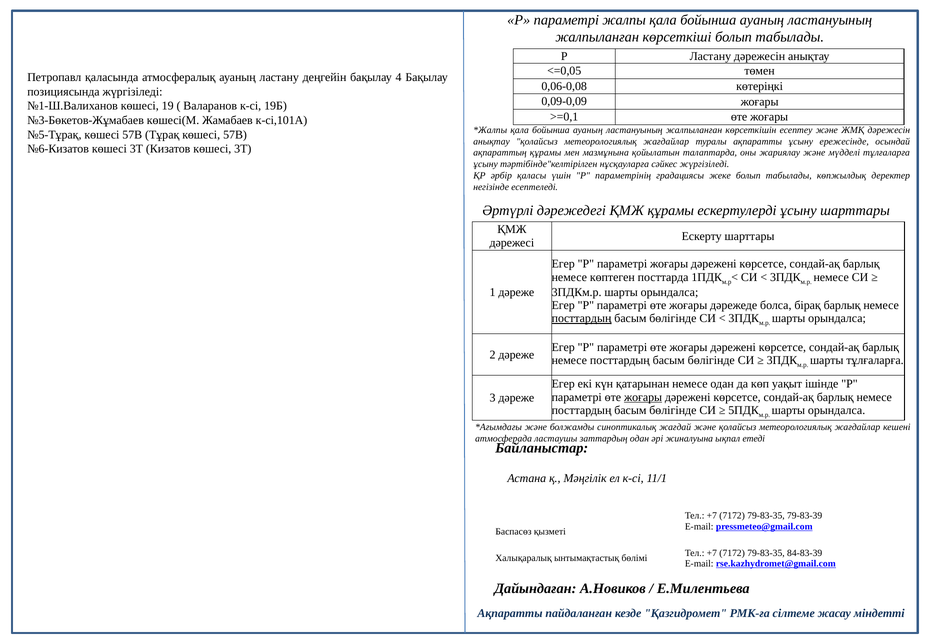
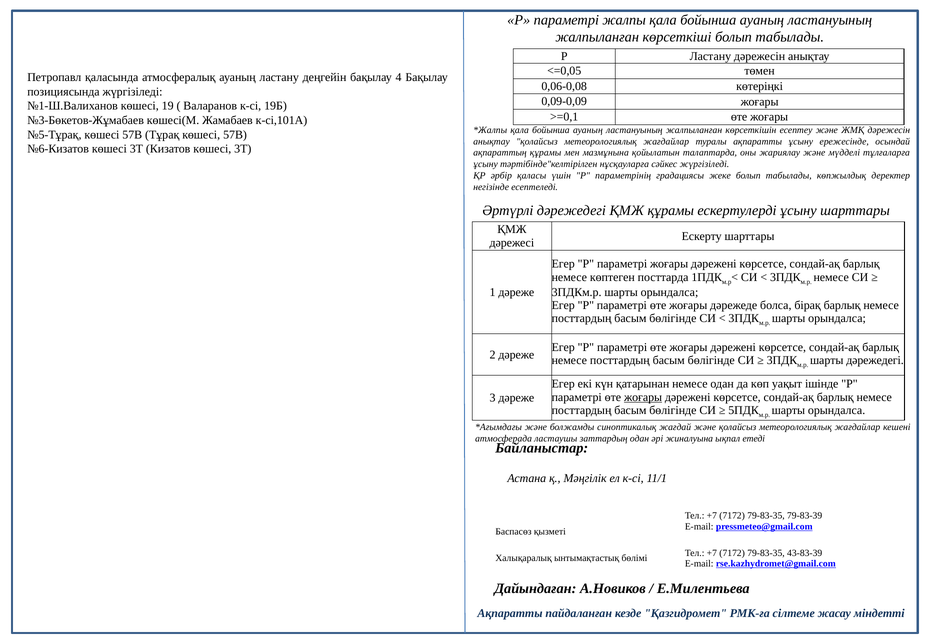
посттардың at (582, 318) underline: present -> none
шарты тұлғаларға: тұлғаларға -> дәрежедегі
84-83-39: 84-83-39 -> 43-83-39
